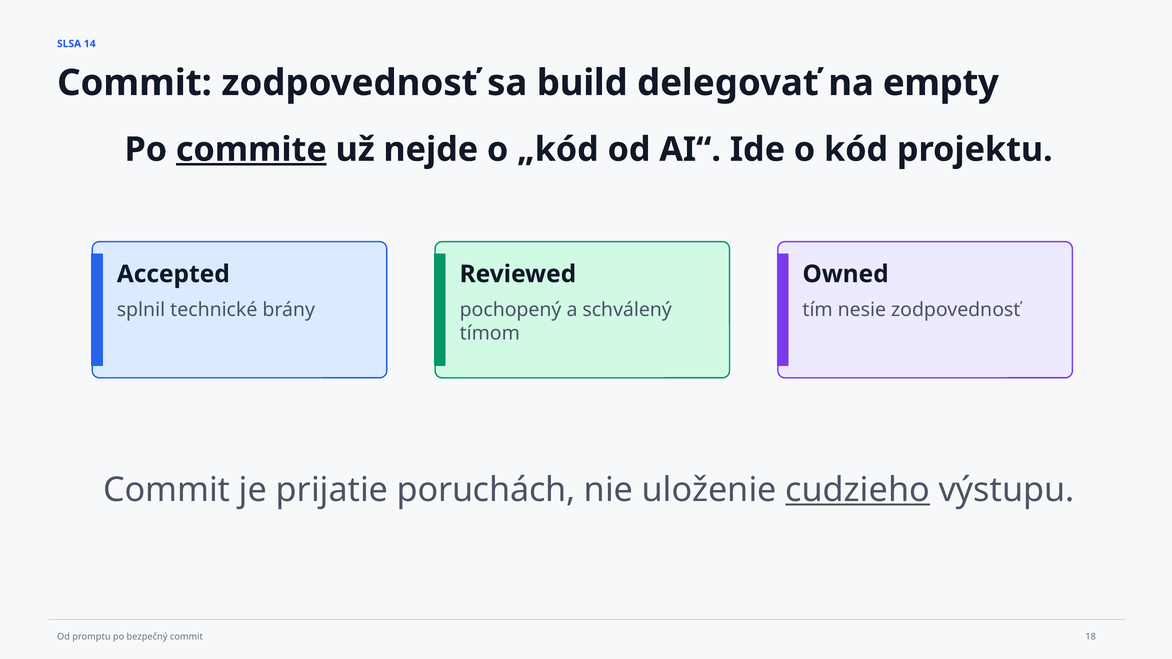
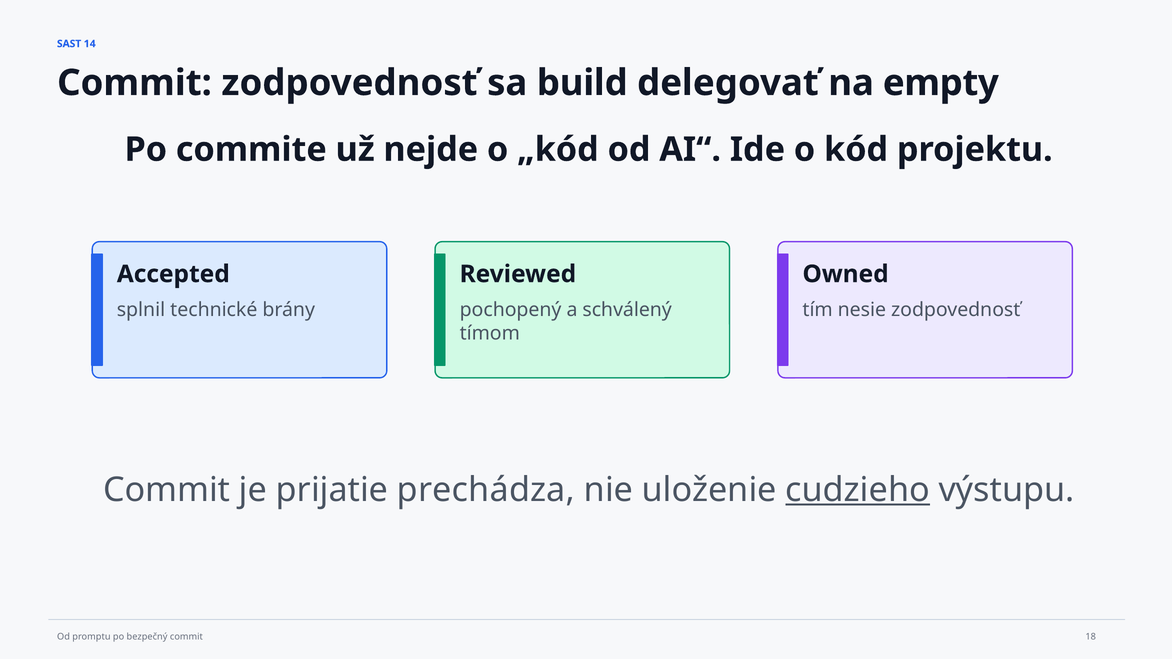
SLSA: SLSA -> SAST
commite underline: present -> none
poruchách: poruchách -> prechádza
